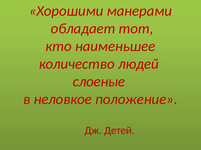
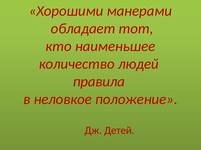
слоеные: слоеные -> правила
